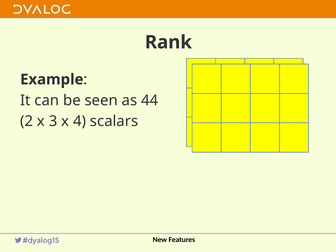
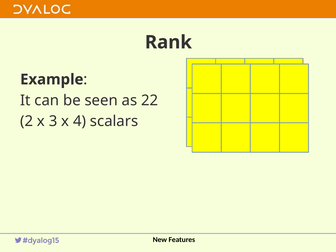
44: 44 -> 22
